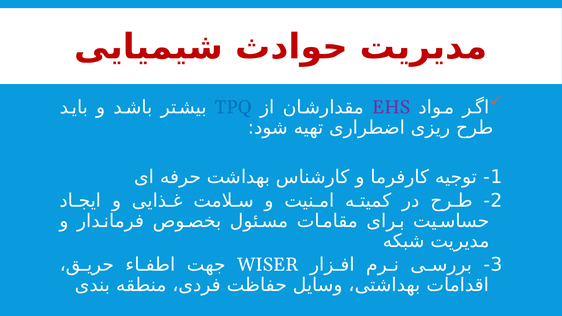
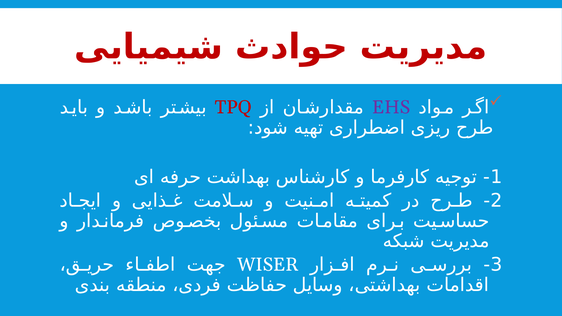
TPQ colour: blue -> red
